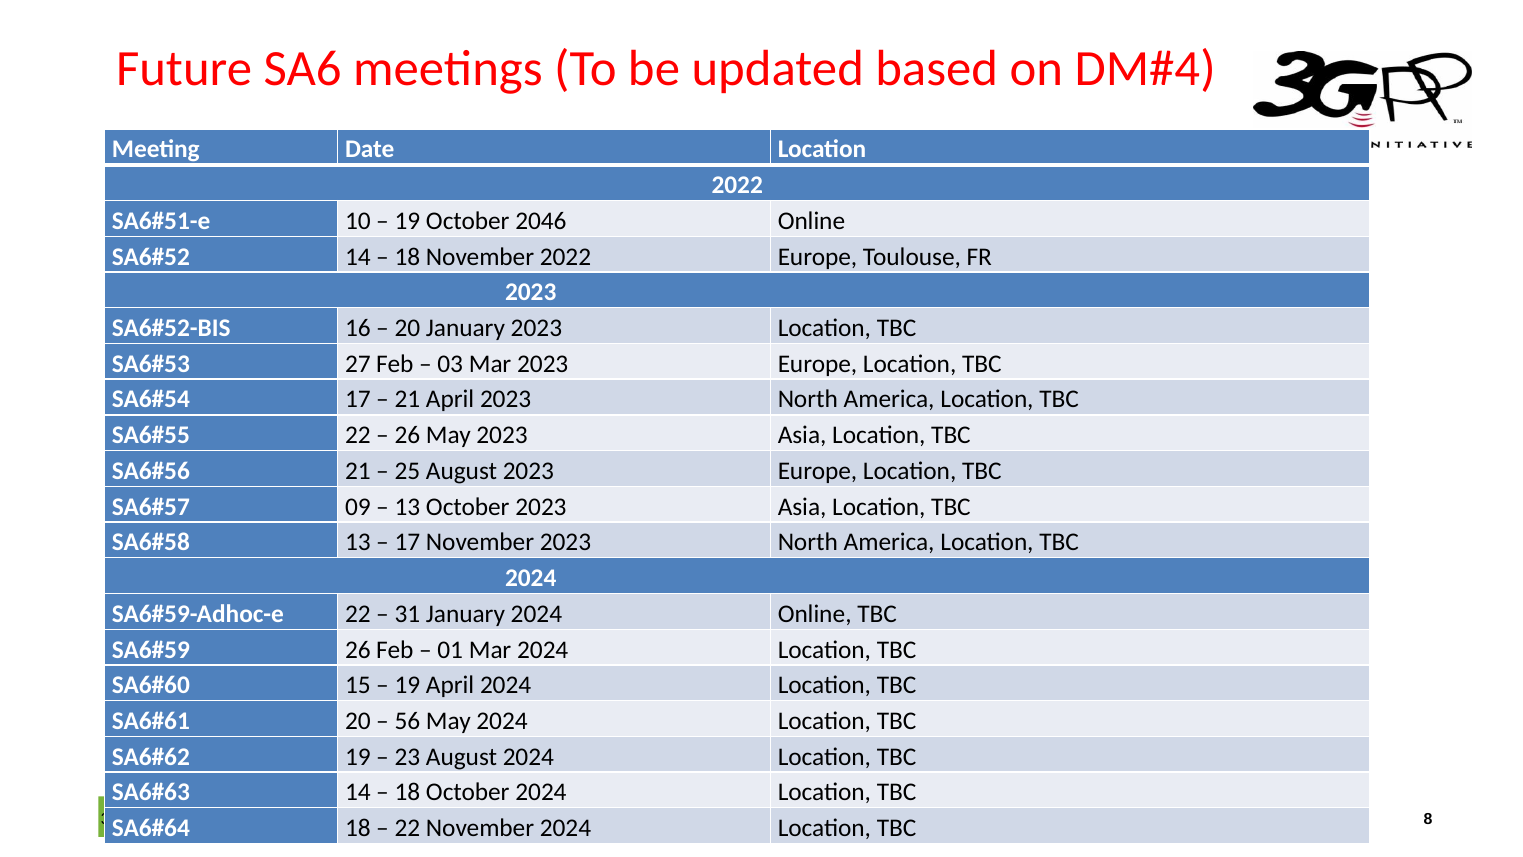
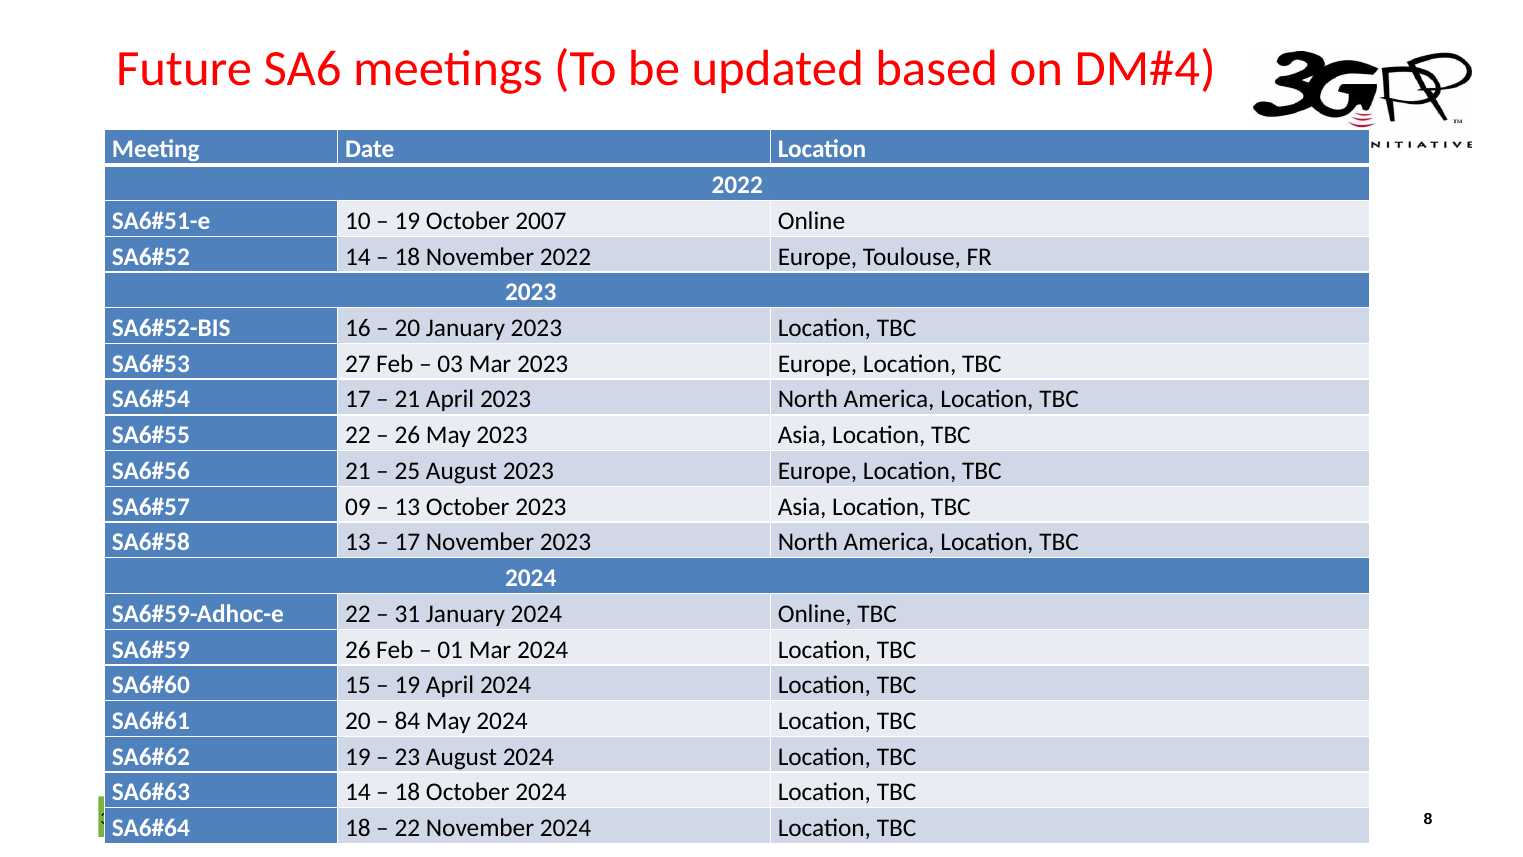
2046: 2046 -> 2007
56: 56 -> 84
